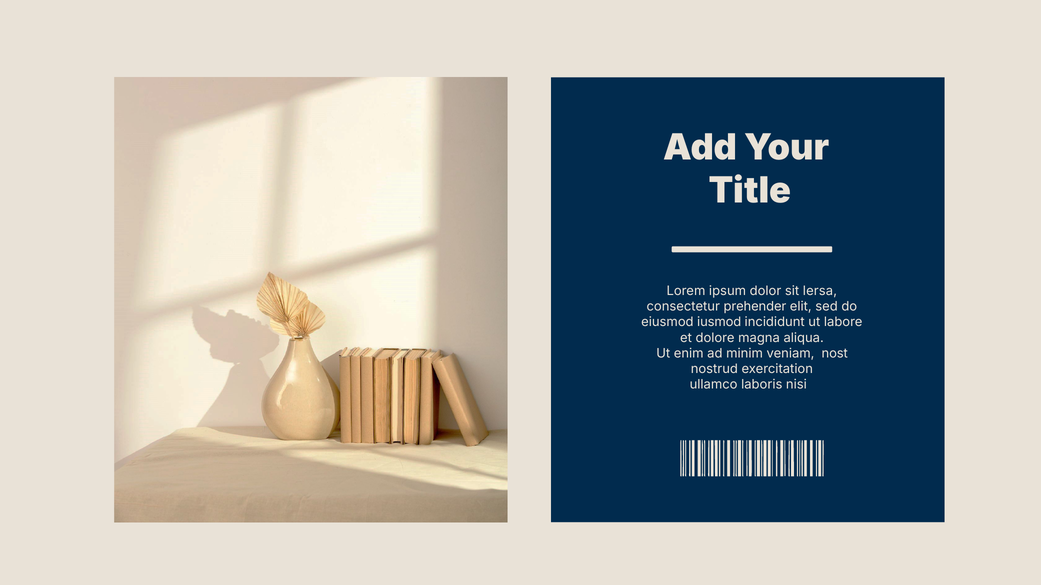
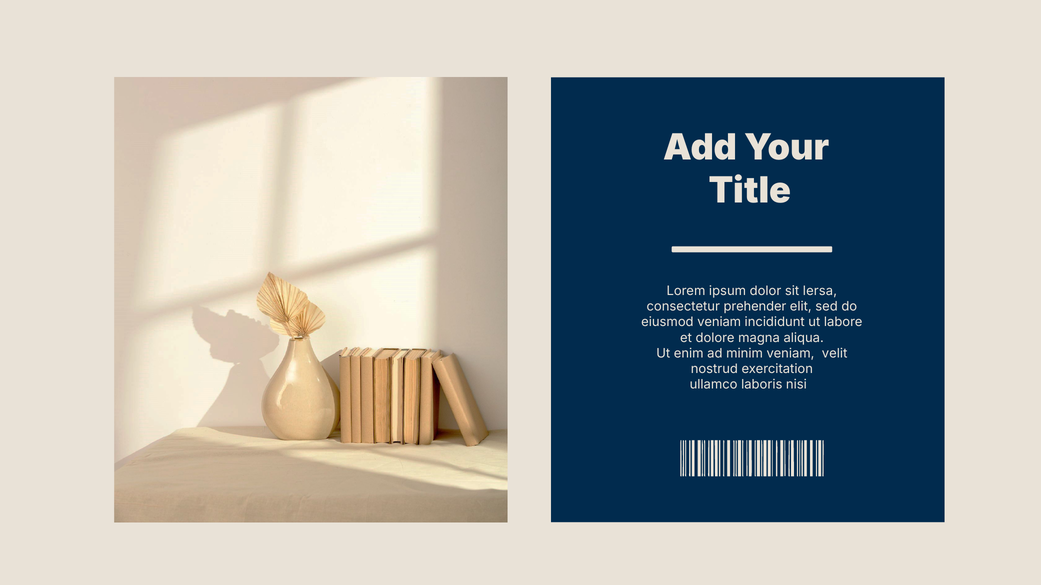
eiusmod iusmod: iusmod -> veniam
nost: nost -> velit
